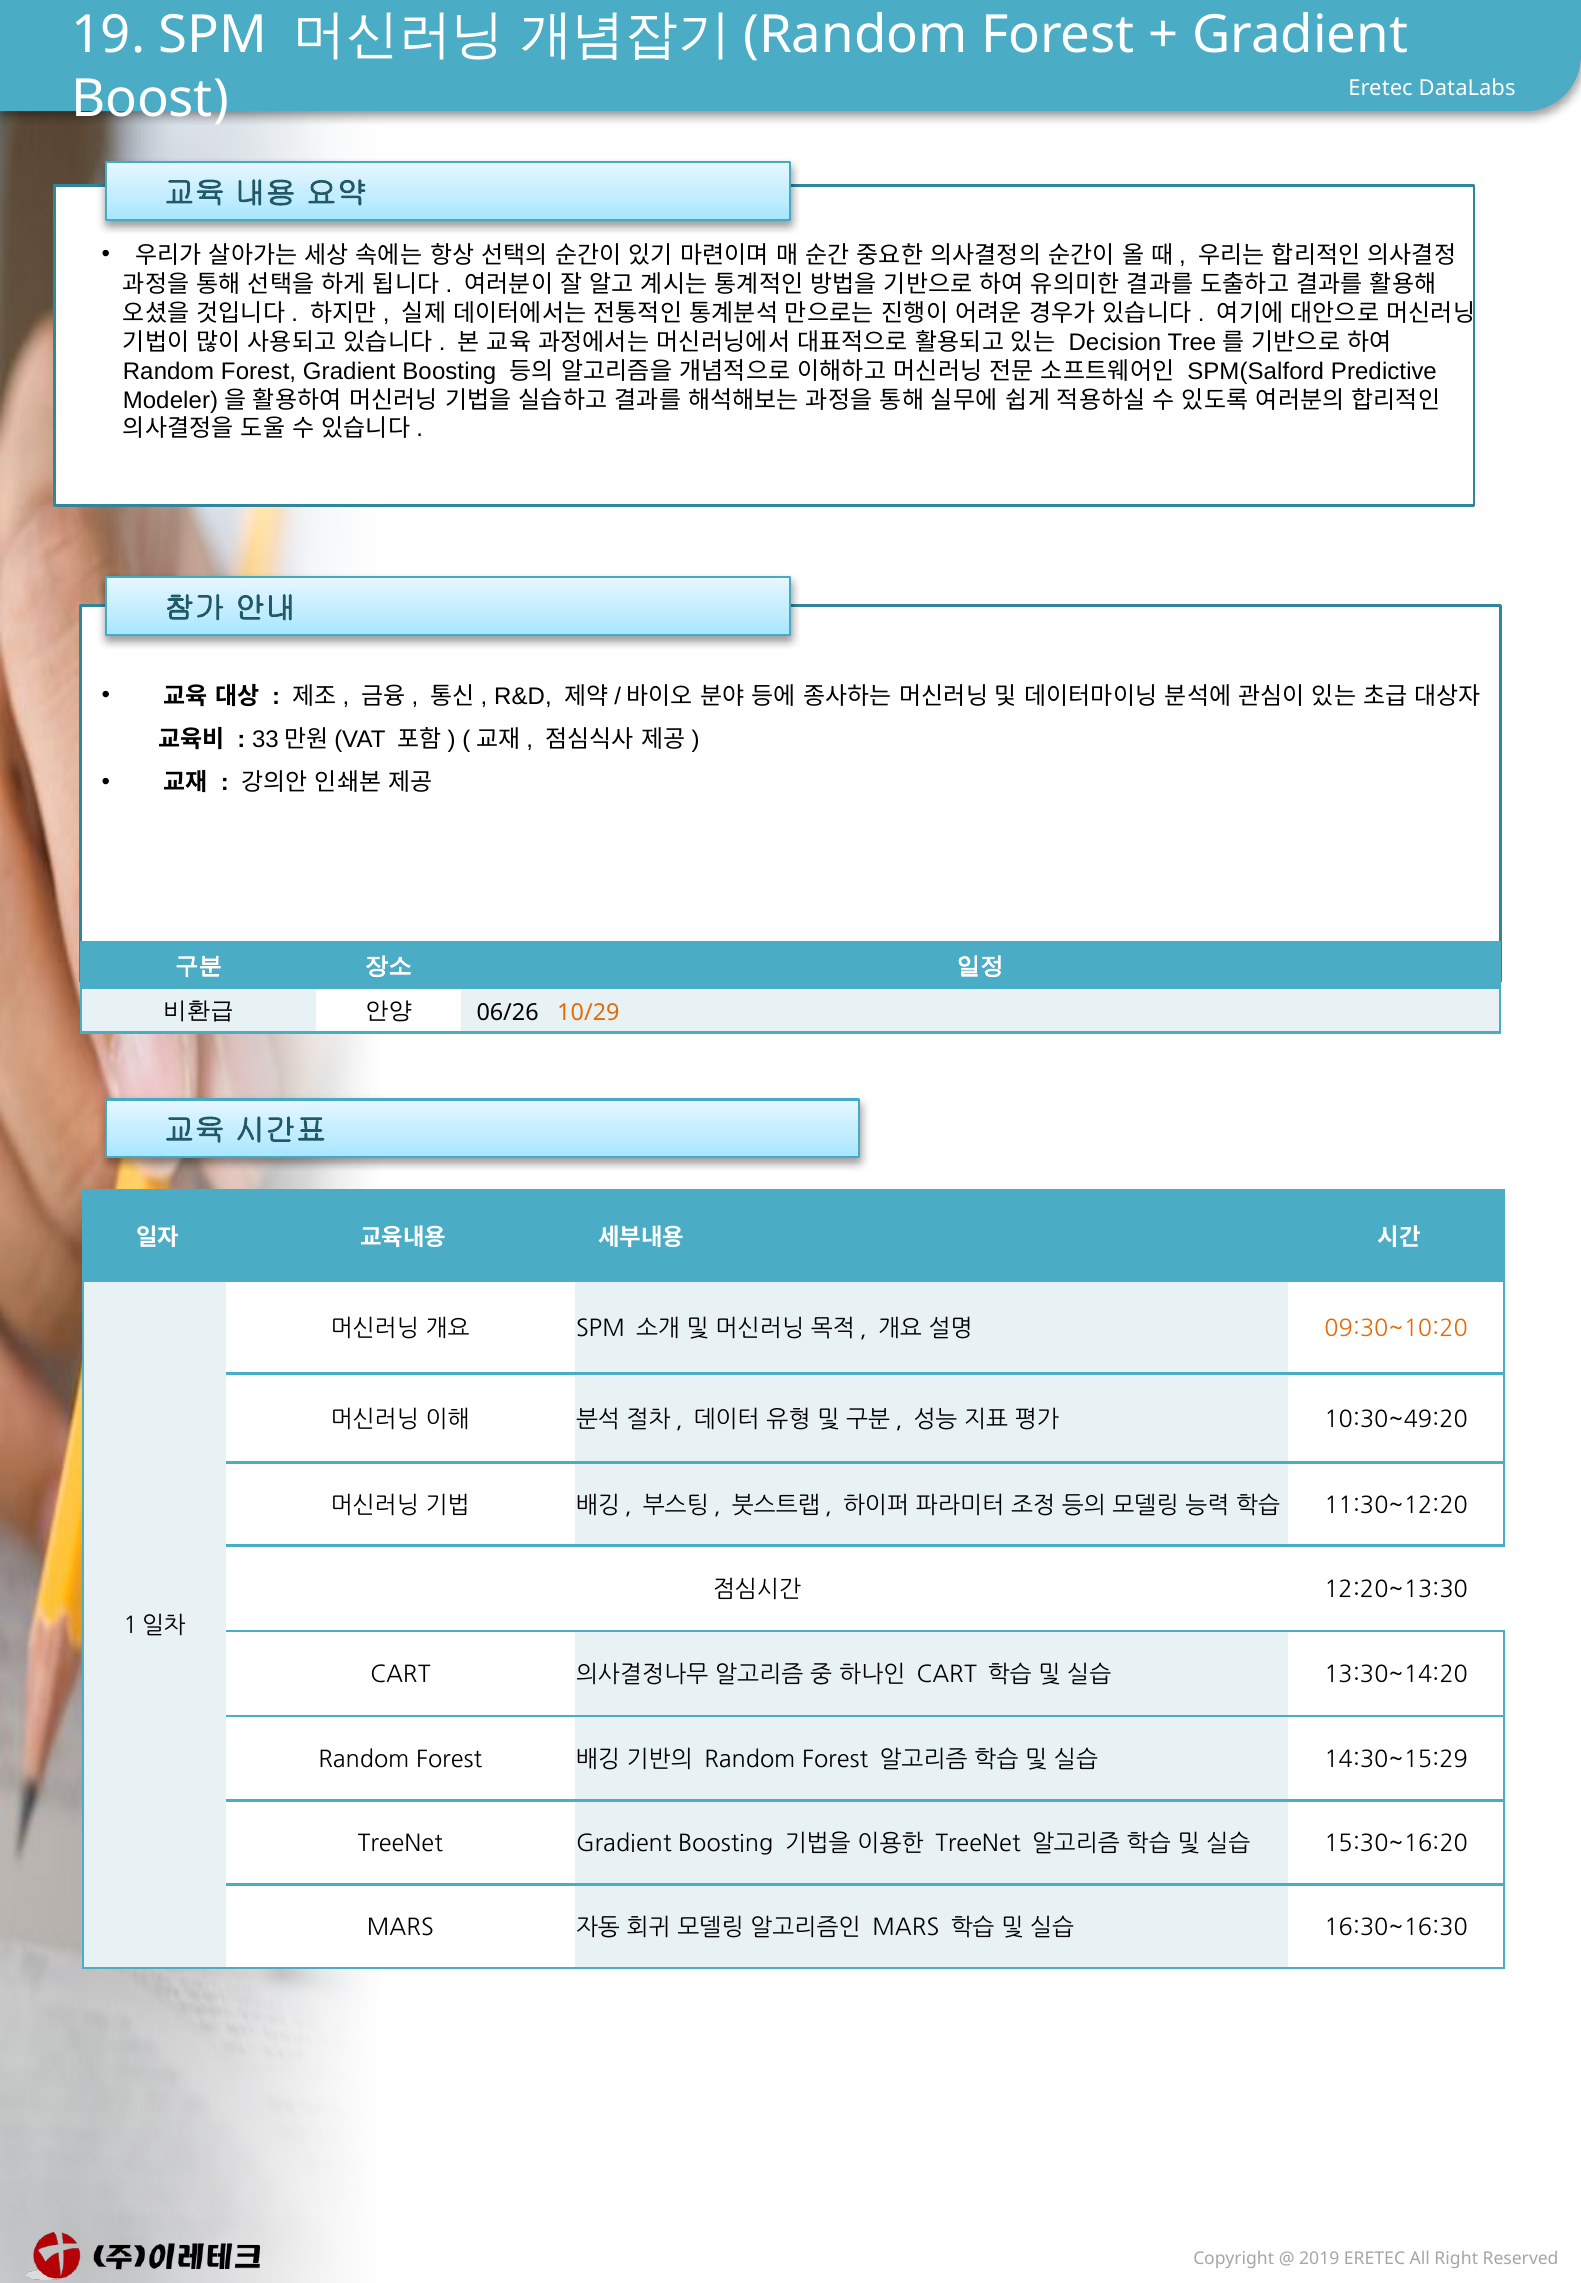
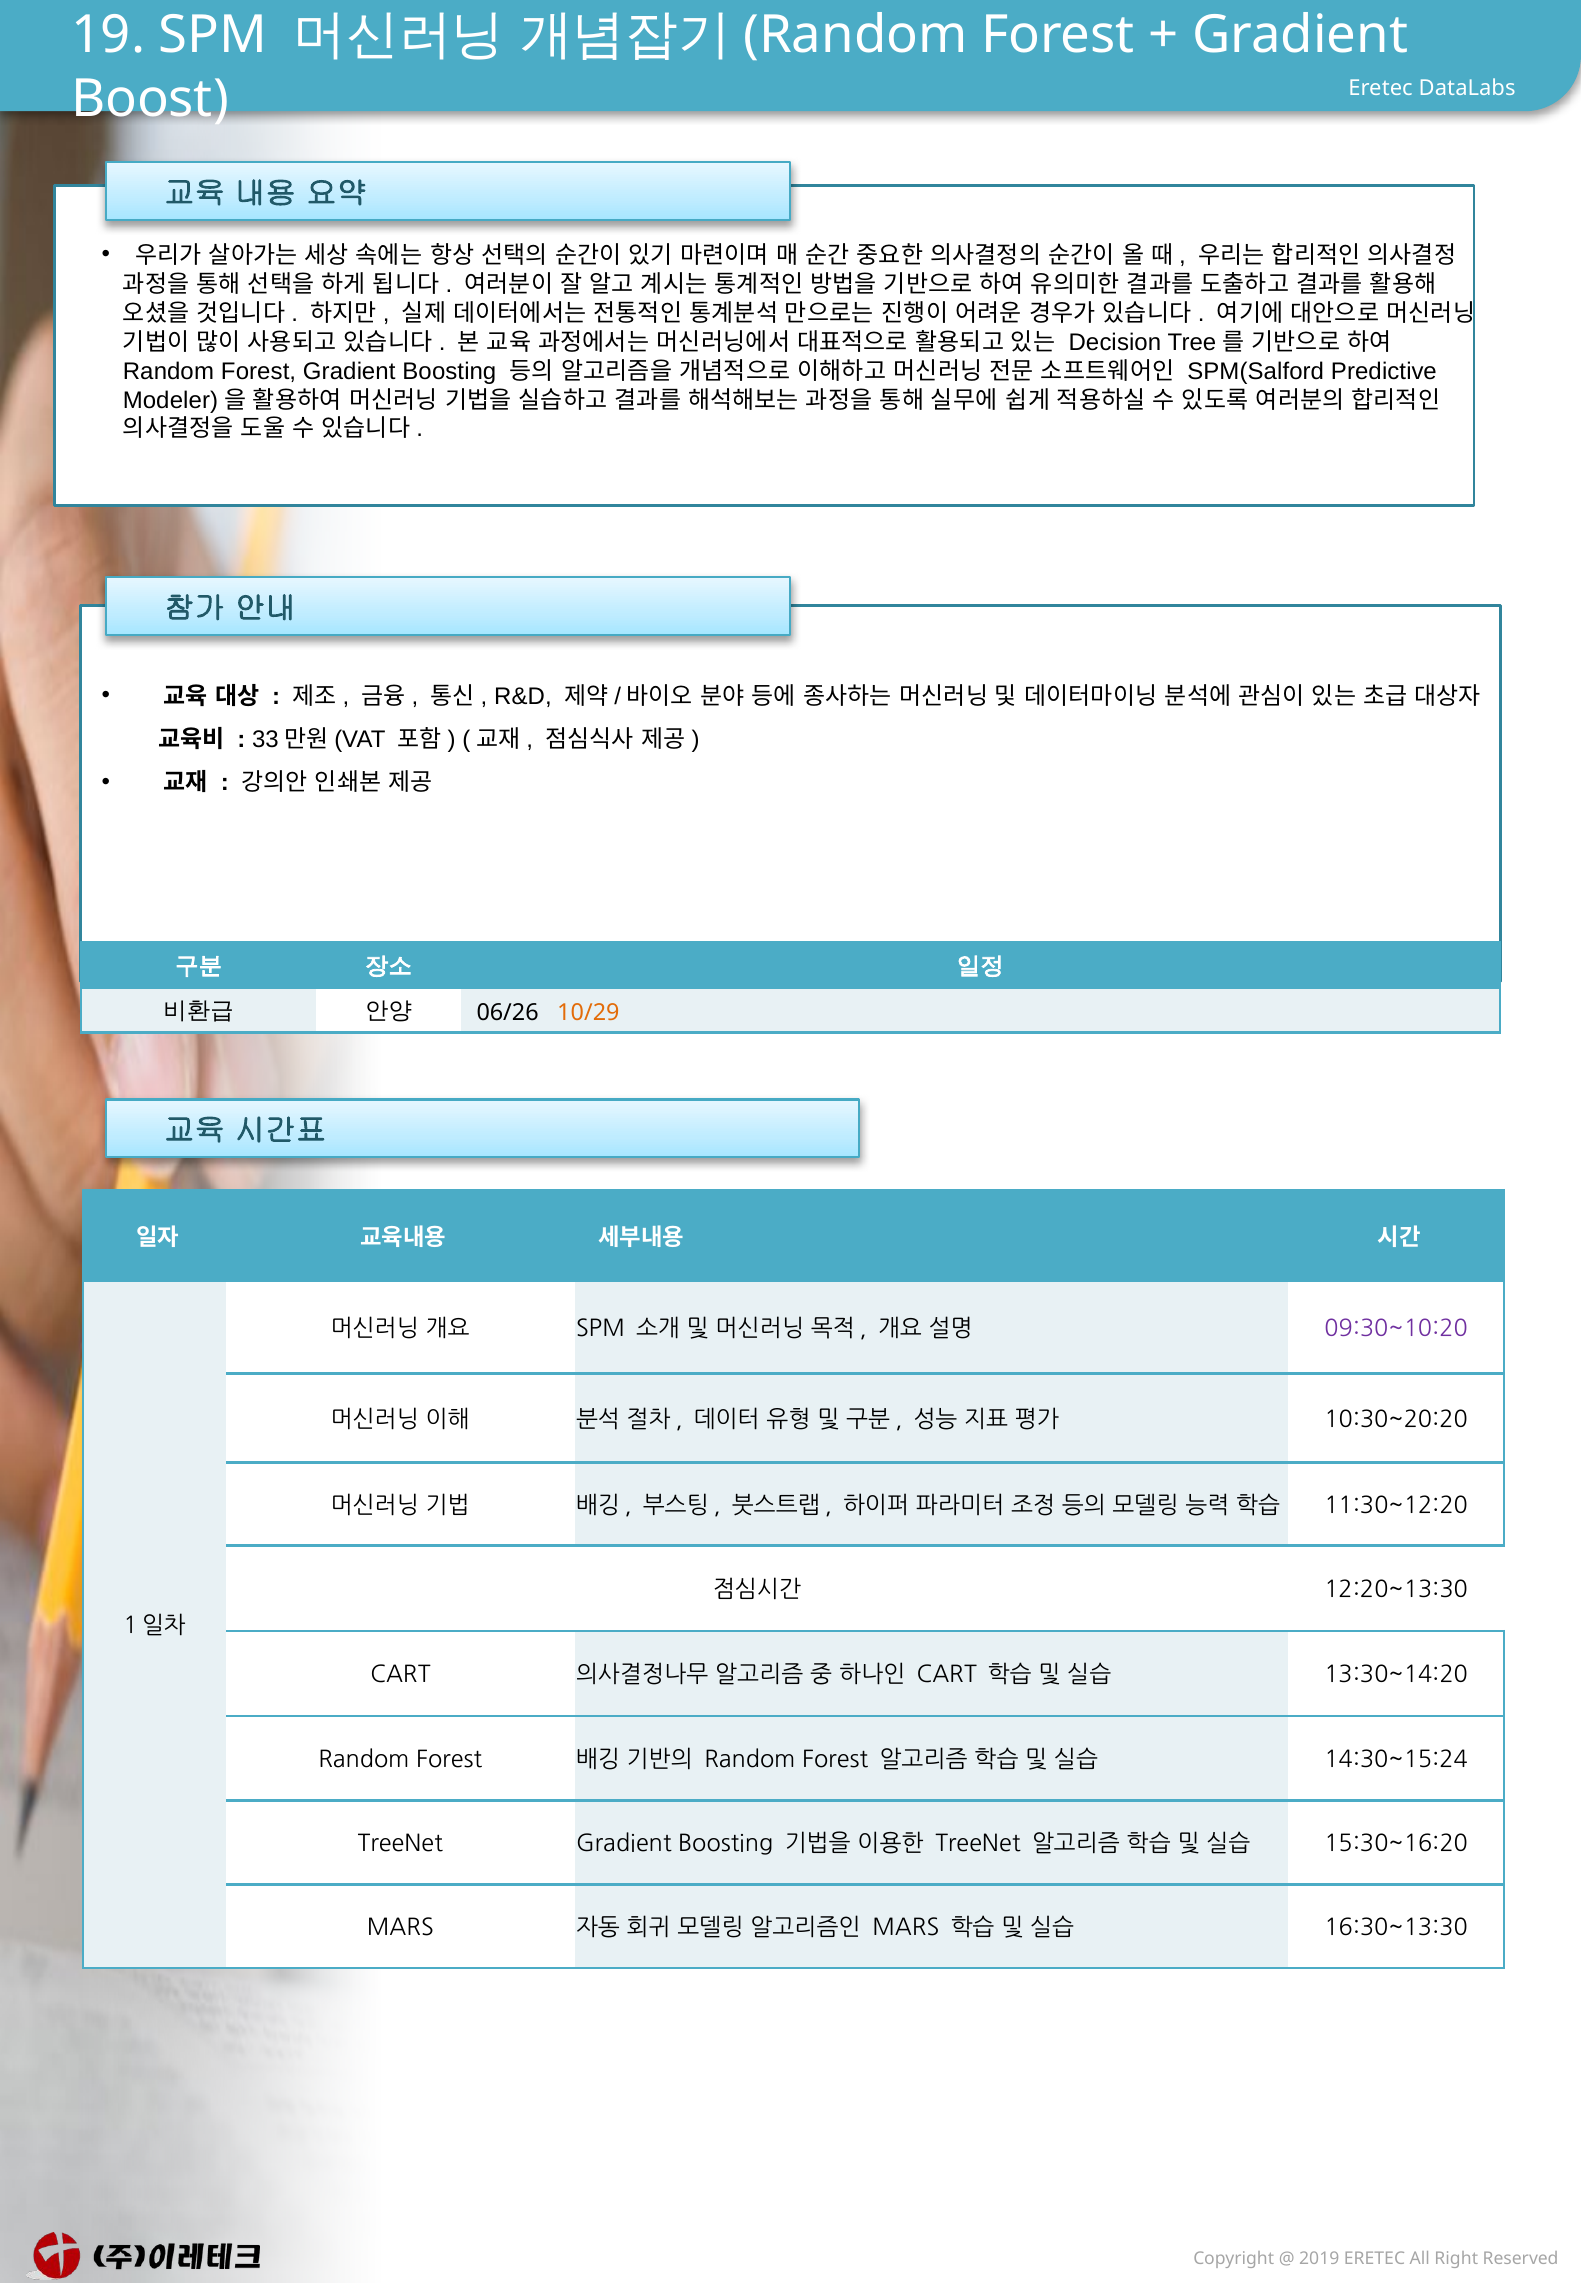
09:30~10:20 colour: orange -> purple
10:30~49:20: 10:30~49:20 -> 10:30~20:20
14:30~15:29: 14:30~15:29 -> 14:30~15:24
16:30~16:30: 16:30~16:30 -> 16:30~13:30
